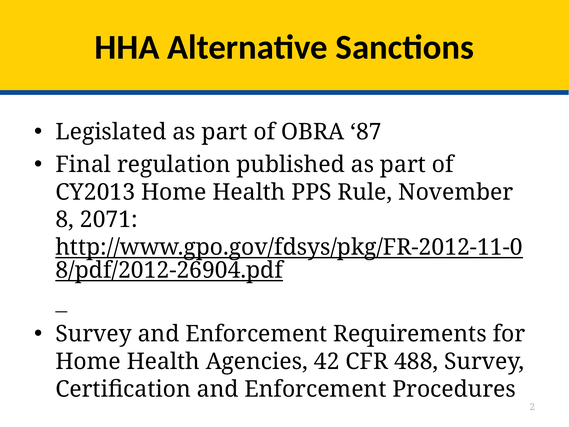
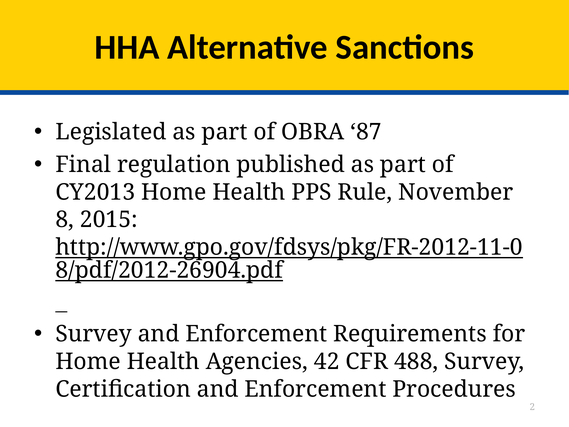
2071: 2071 -> 2015
